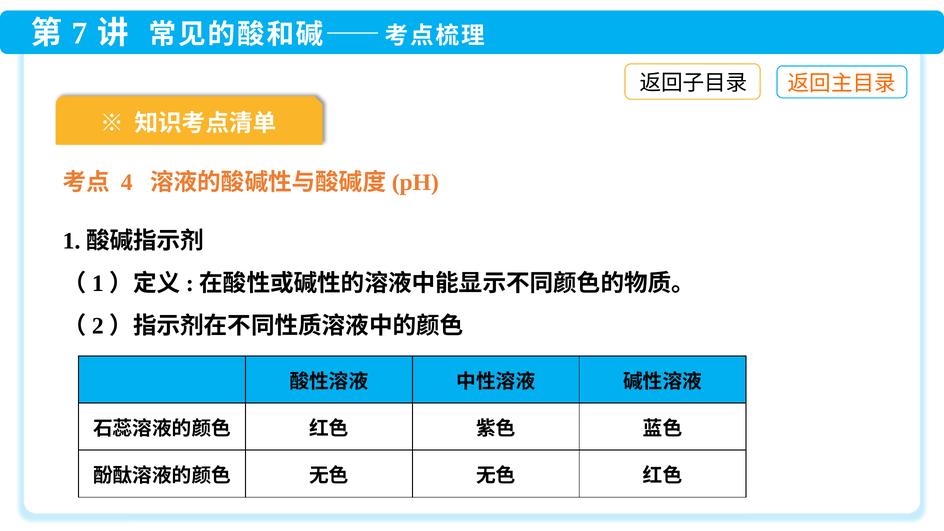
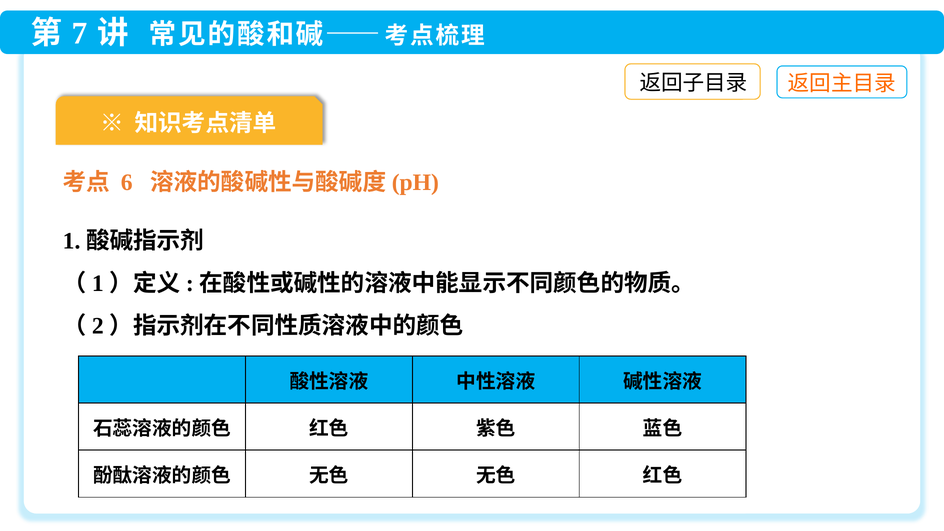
4: 4 -> 6
